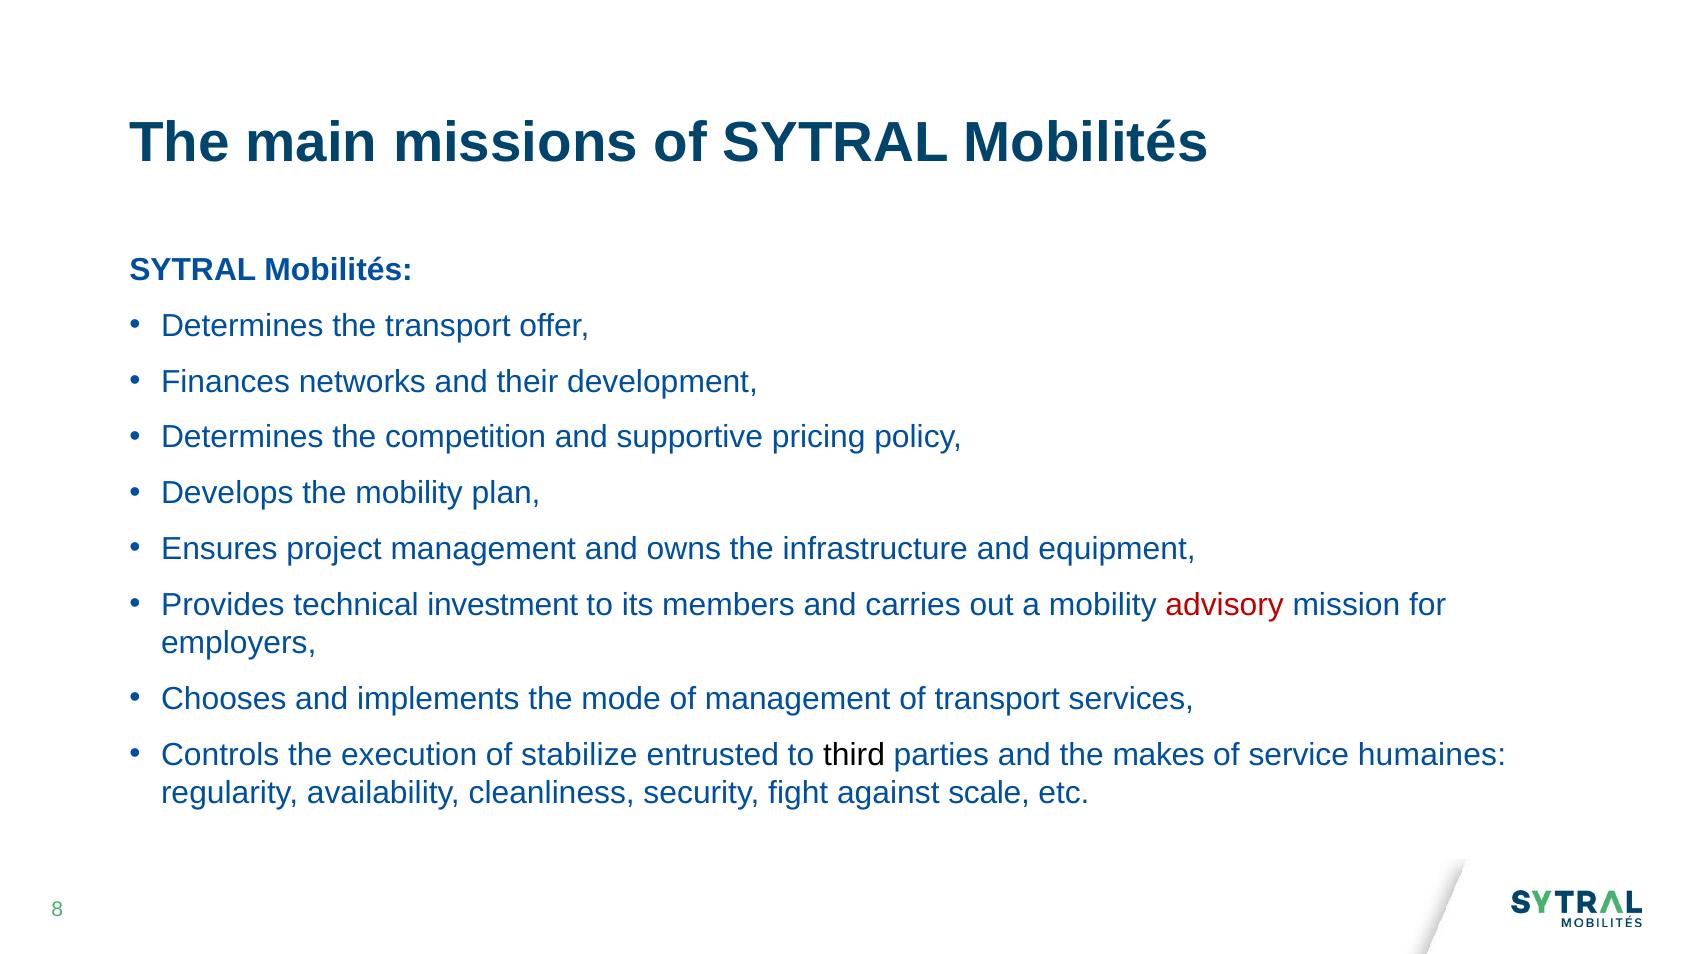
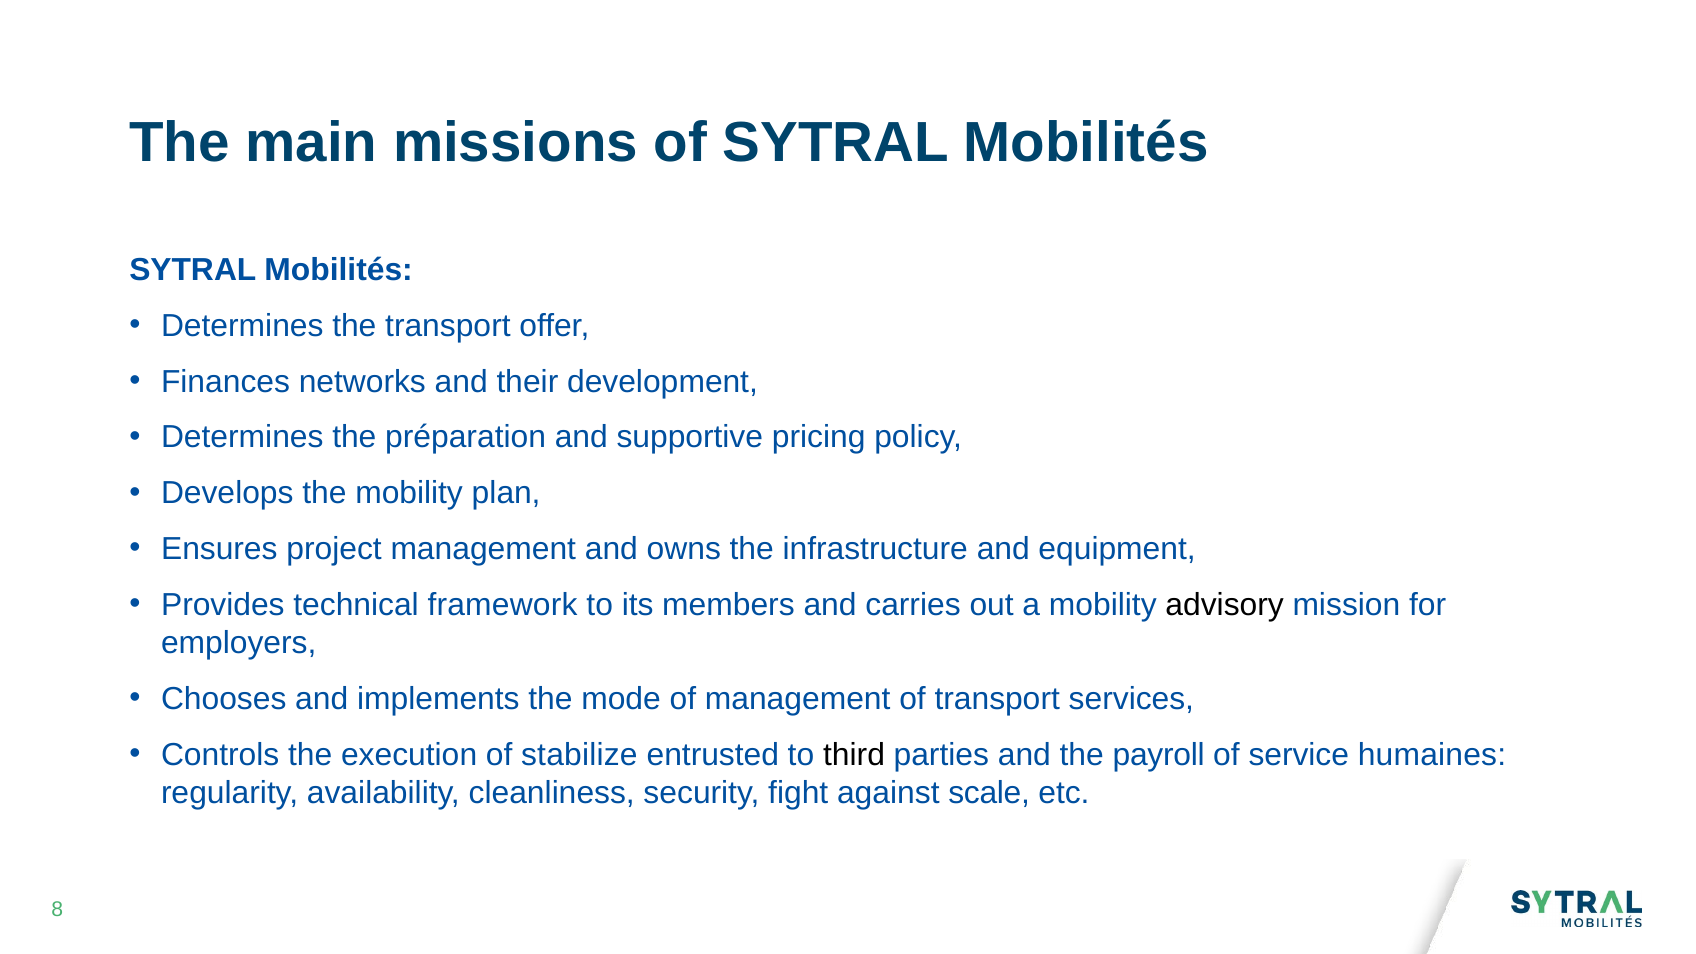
competition: competition -> préparation
investment: investment -> framework
advisory colour: red -> black
makes: makes -> payroll
